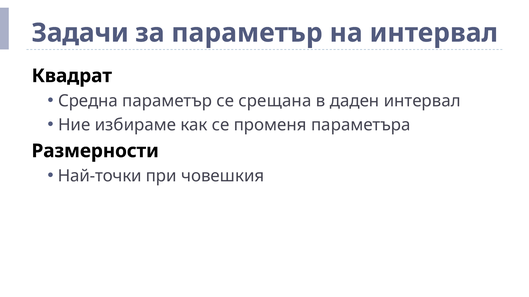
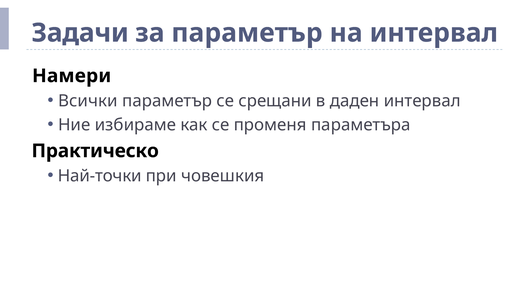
Квадрат: Квадрат -> Намери
Средна: Средна -> Всички
срещана: срещана -> срещани
Размерности: Размерности -> Практическо
